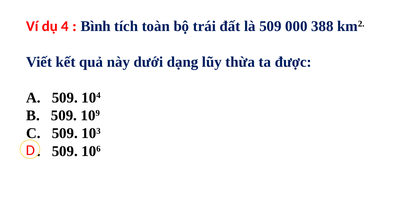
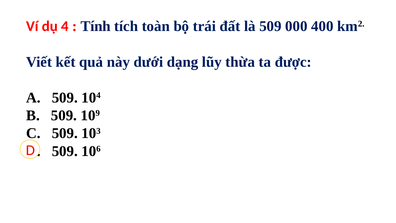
Bình: Bình -> Tính
388: 388 -> 400
